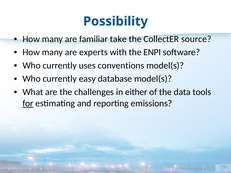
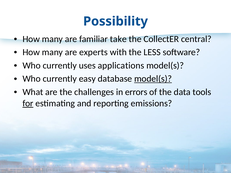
source: source -> central
ENPI: ENPI -> LESS
conventions: conventions -> applications
model(s at (153, 79) underline: none -> present
either: either -> errors
